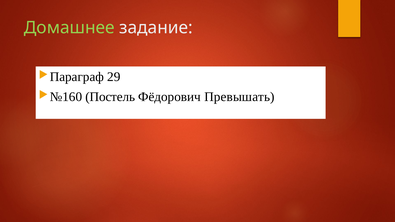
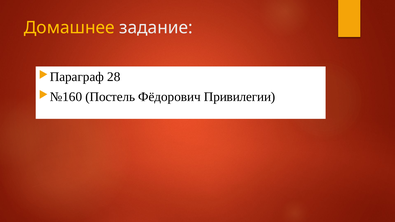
Домашнее colour: light green -> yellow
29: 29 -> 28
Превышать: Превышать -> Привилегии
